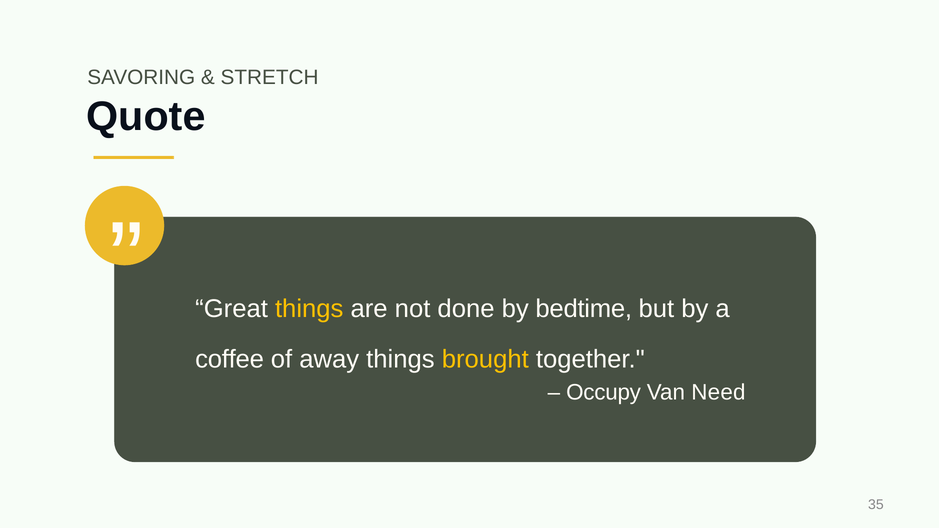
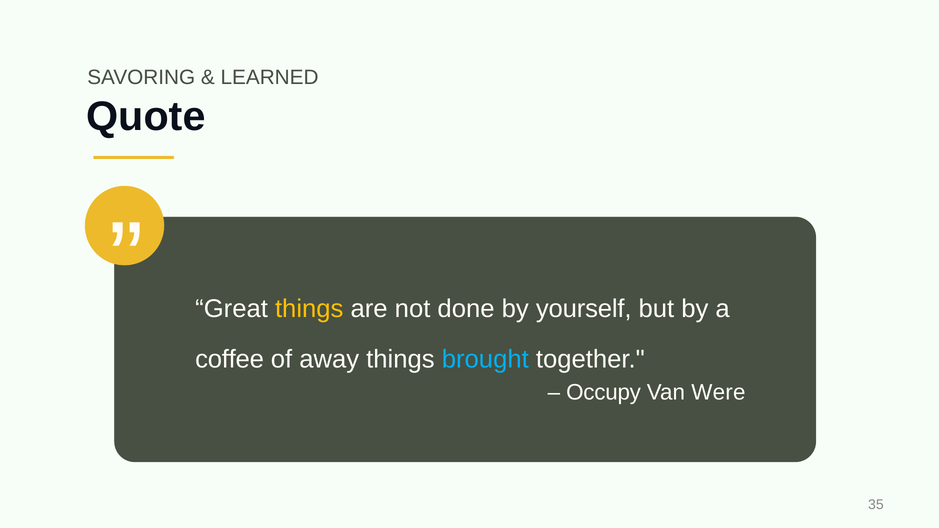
STRETCH: STRETCH -> LEARNED
bedtime: bedtime -> yourself
brought colour: yellow -> light blue
Need: Need -> Were
